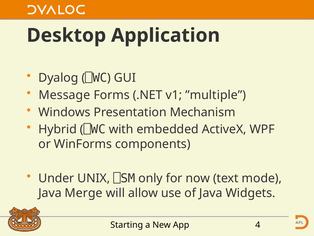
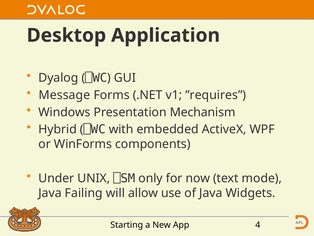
”multiple: ”multiple -> ”requires
Merge: Merge -> Failing
